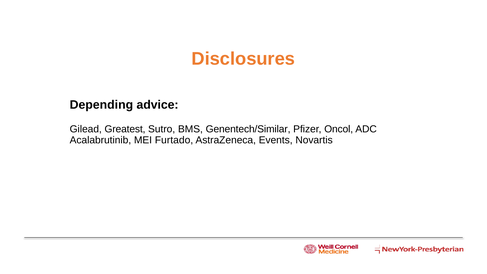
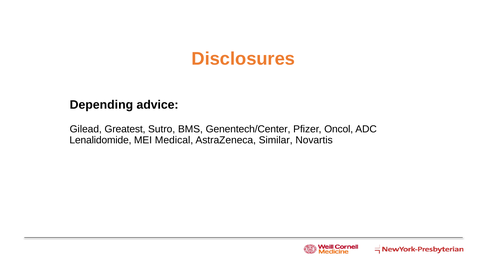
Genentech/Similar: Genentech/Similar -> Genentech/Center
Acalabrutinib: Acalabrutinib -> Lenalidomide
Furtado: Furtado -> Medical
Events: Events -> Similar
